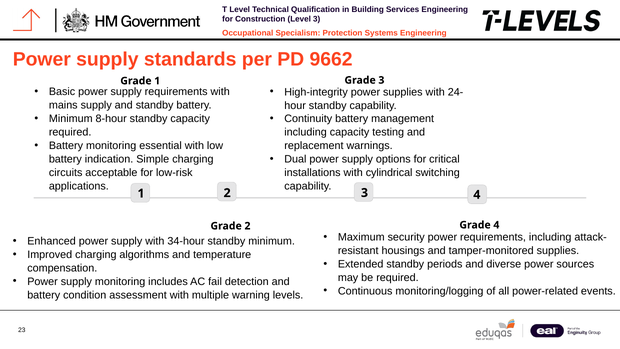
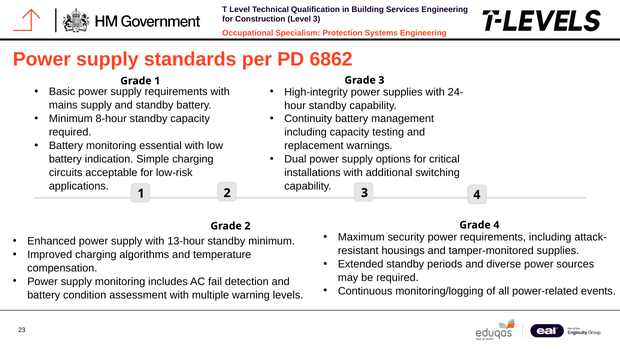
9662: 9662 -> 6862
cylindrical: cylindrical -> additional
34-hour: 34-hour -> 13-hour
